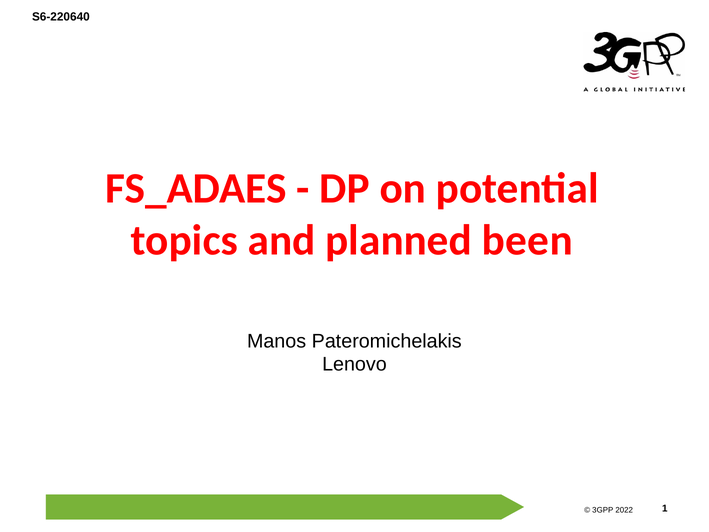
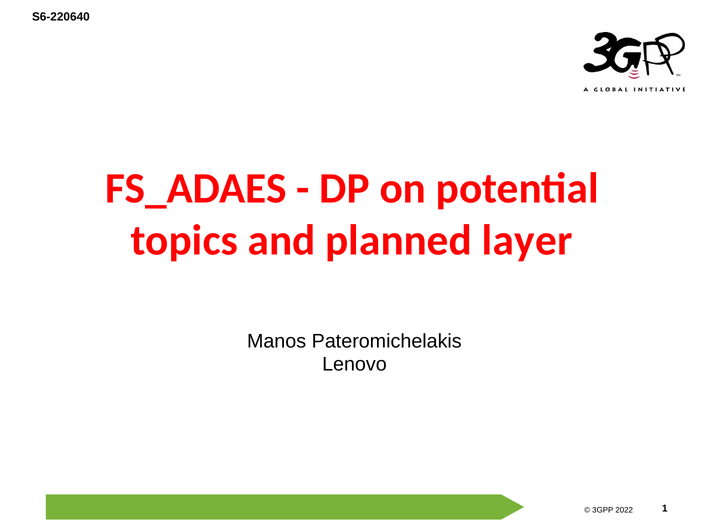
been: been -> layer
